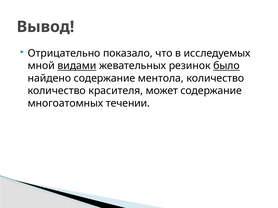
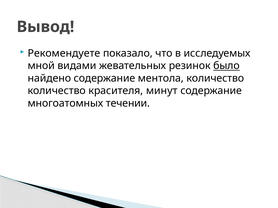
Отрицательно: Отрицательно -> Рекомендуете
видами underline: present -> none
может: может -> минут
